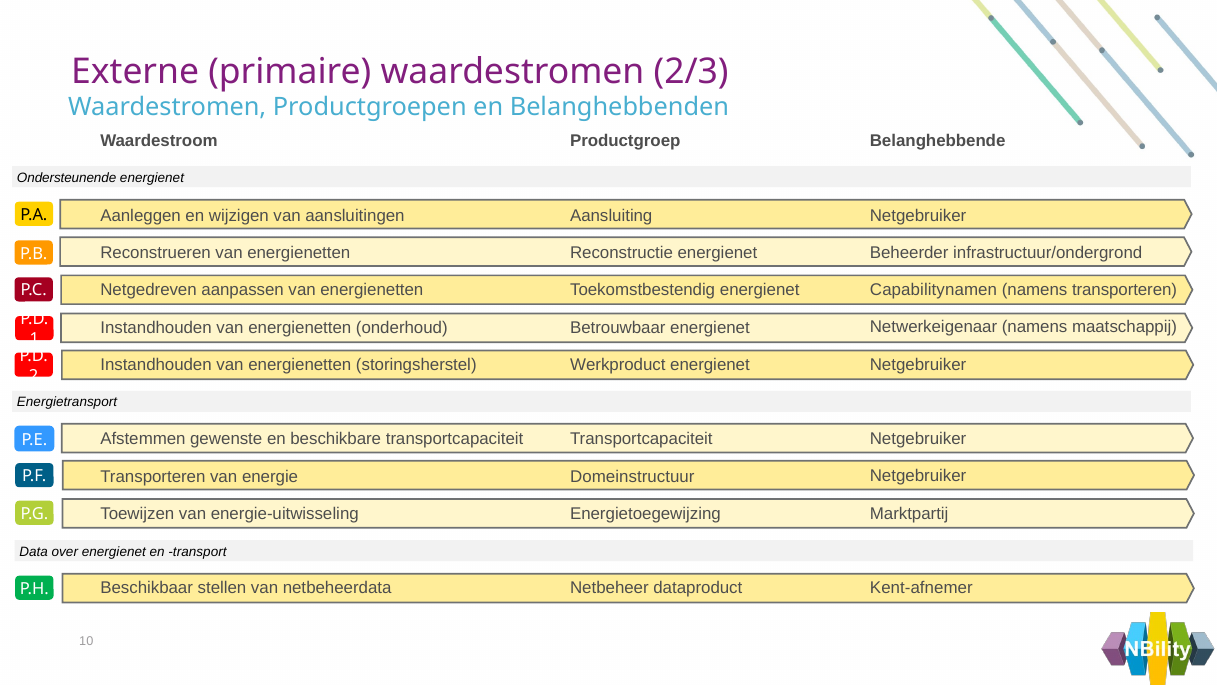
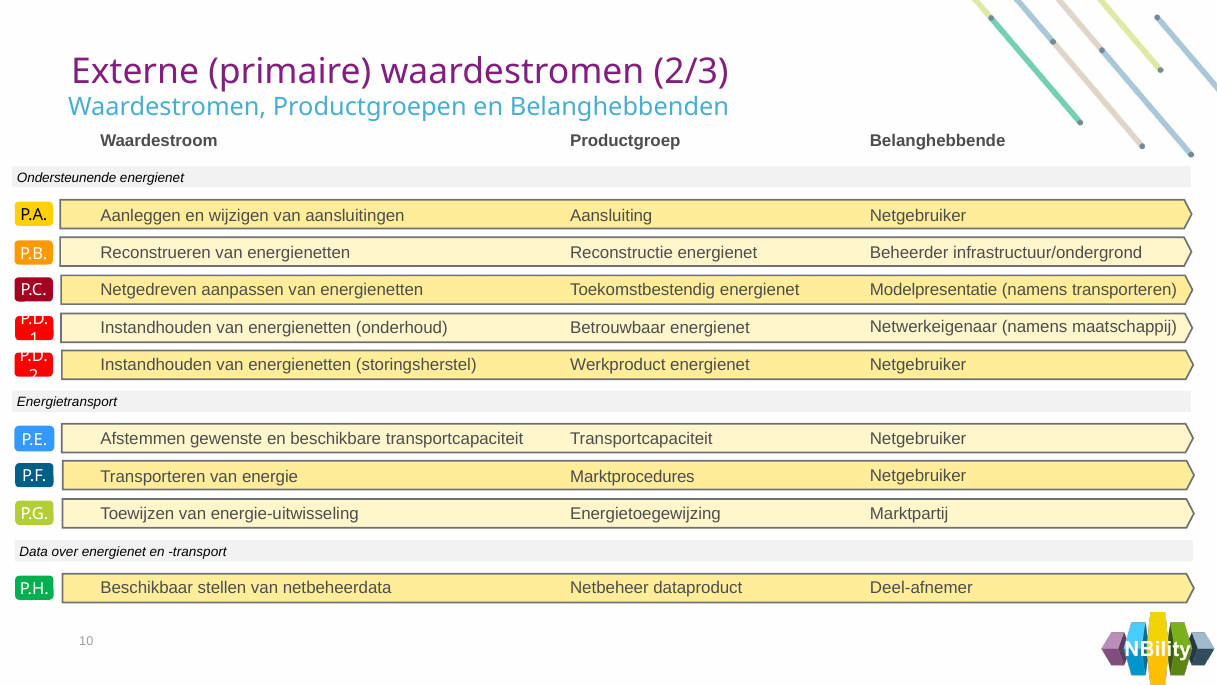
Capabilitynamen: Capabilitynamen -> Modelpresentatie
Domeinstructuur: Domeinstructuur -> Marktprocedures
Kent-afnemer: Kent-afnemer -> Deel-afnemer
